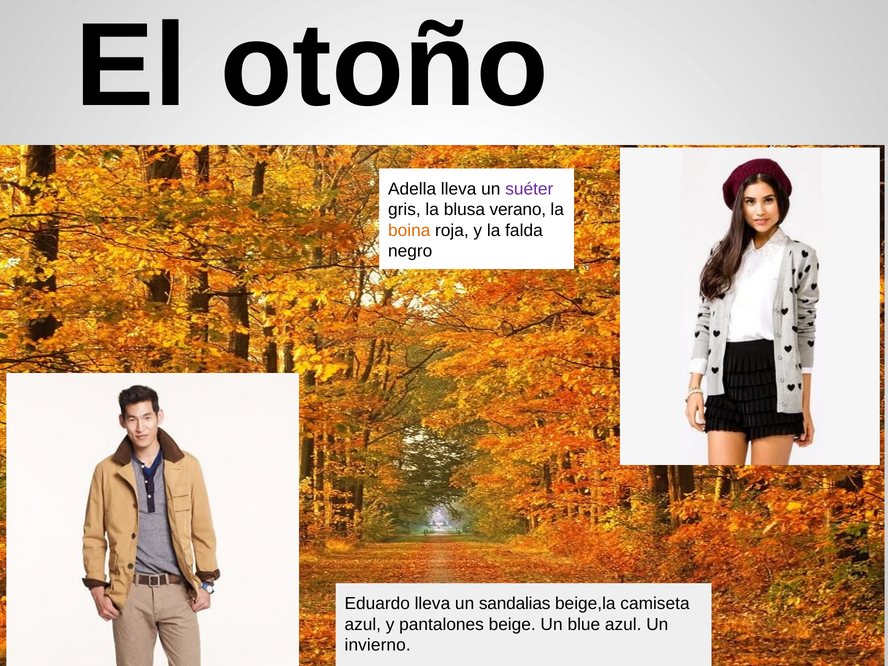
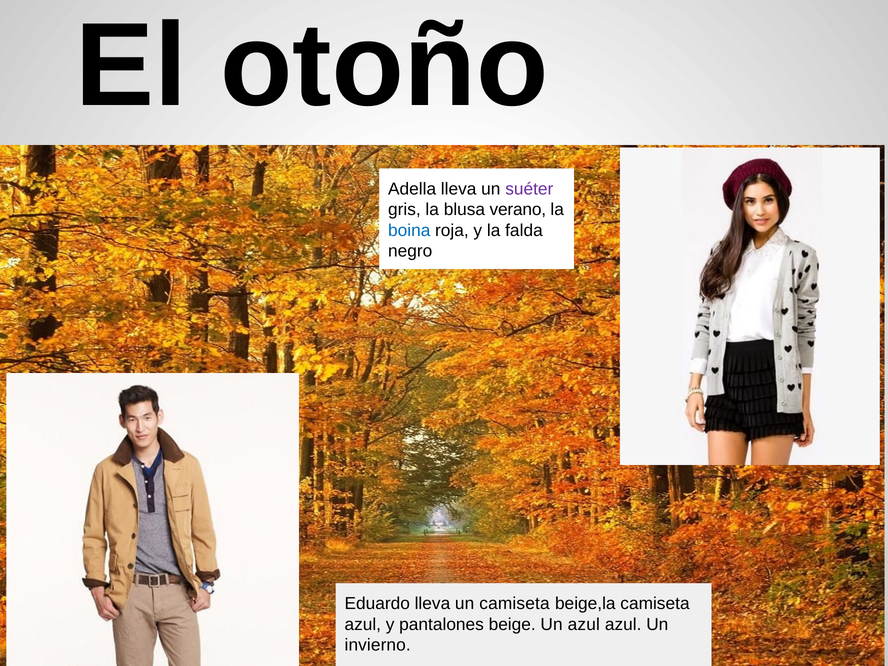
boina colour: orange -> blue
un sandalias: sandalias -> camiseta
Un blue: blue -> azul
